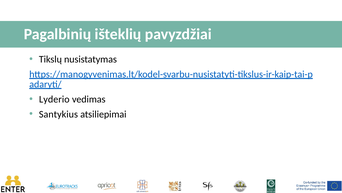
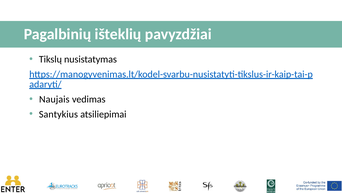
Lyderio: Lyderio -> Naujais
